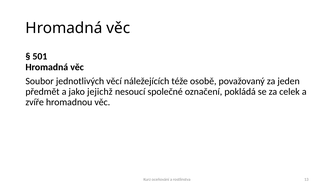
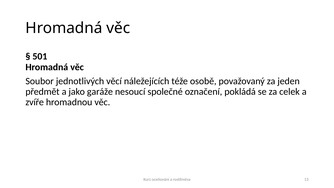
jejichž: jejichž -> garáže
